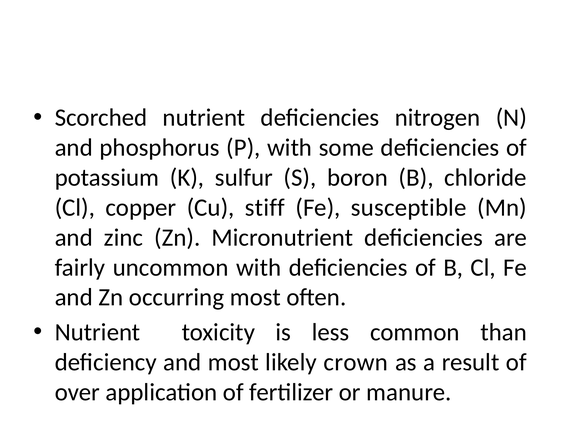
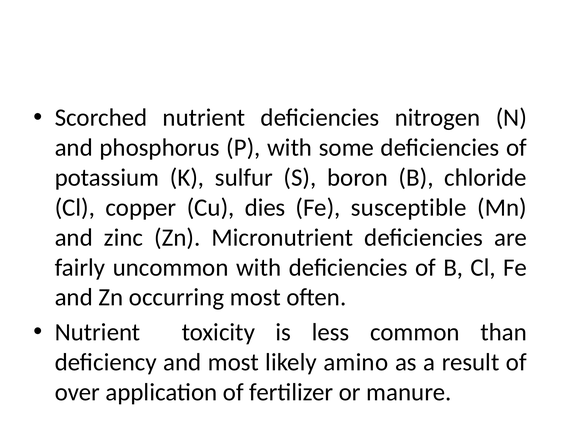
stiff: stiff -> dies
crown: crown -> amino
